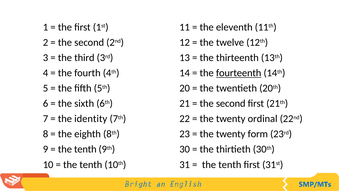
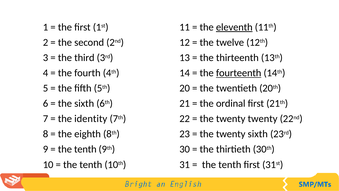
eleventh underline: none -> present
second at (231, 103): second -> ordinal
twenty ordinal: ordinal -> twenty
twenty form: form -> sixth
